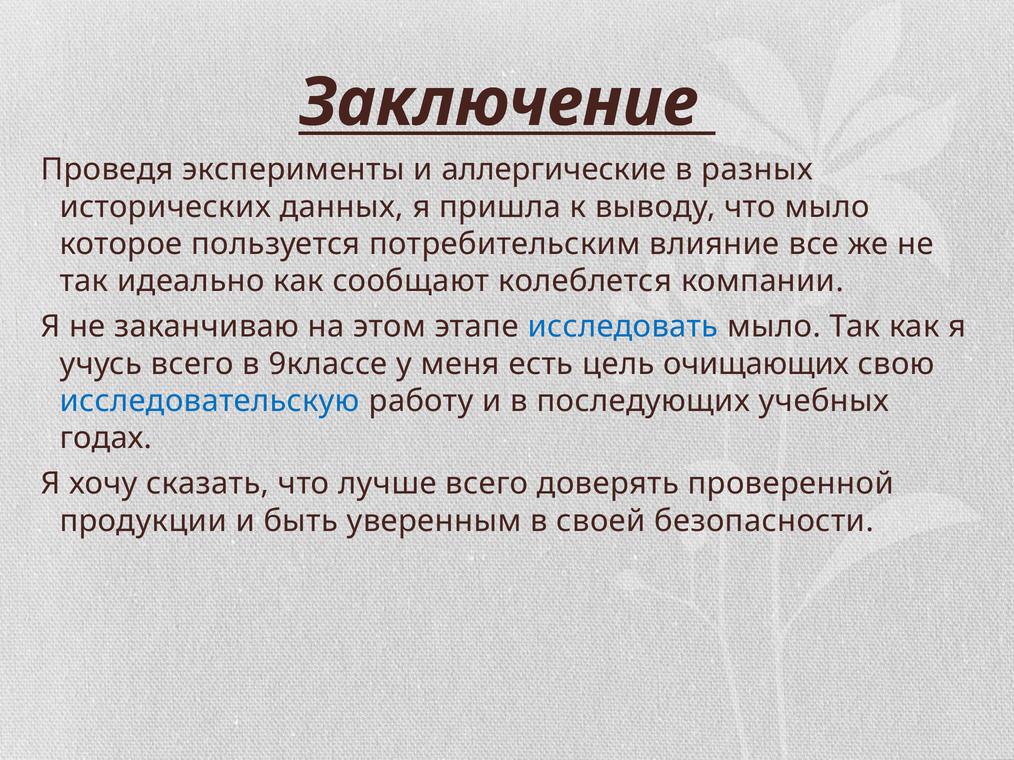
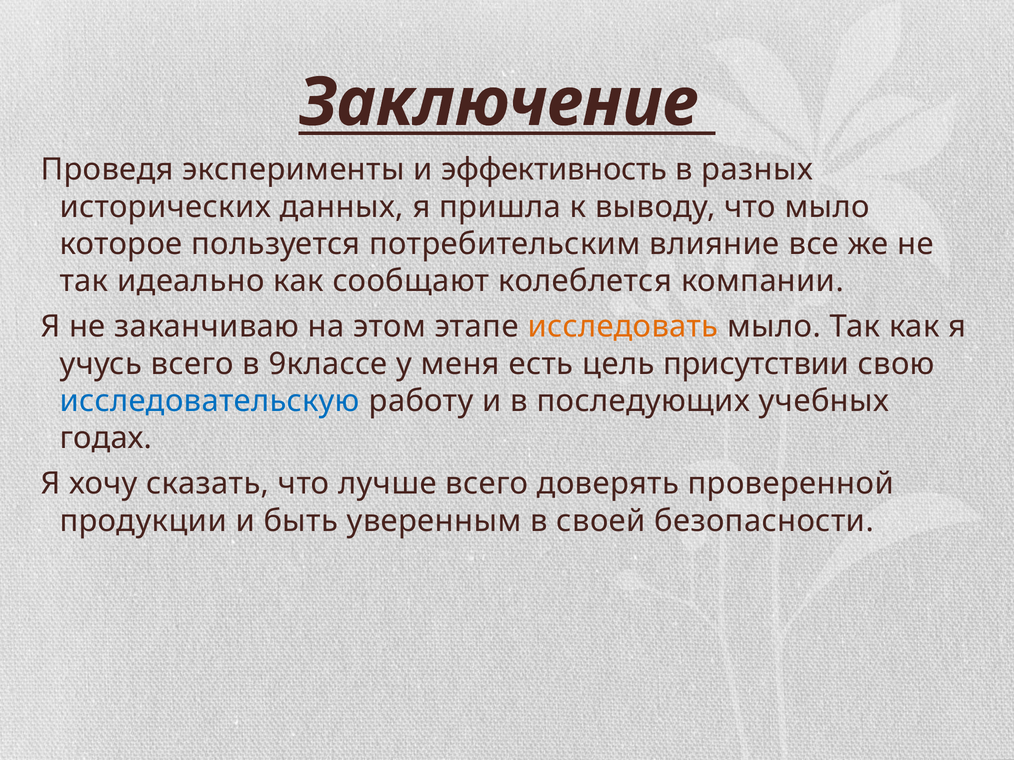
аллергические: аллергические -> эффективность
исследовать colour: blue -> orange
очищающих: очищающих -> присутствии
